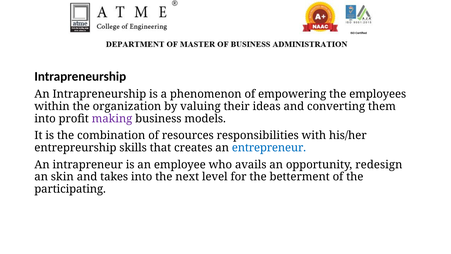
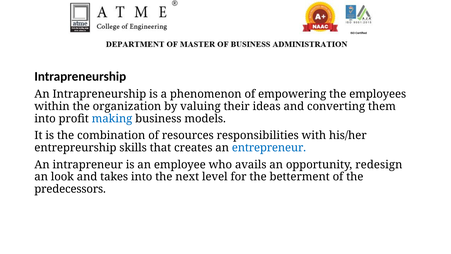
making colour: purple -> blue
skin: skin -> look
participating: participating -> predecessors
